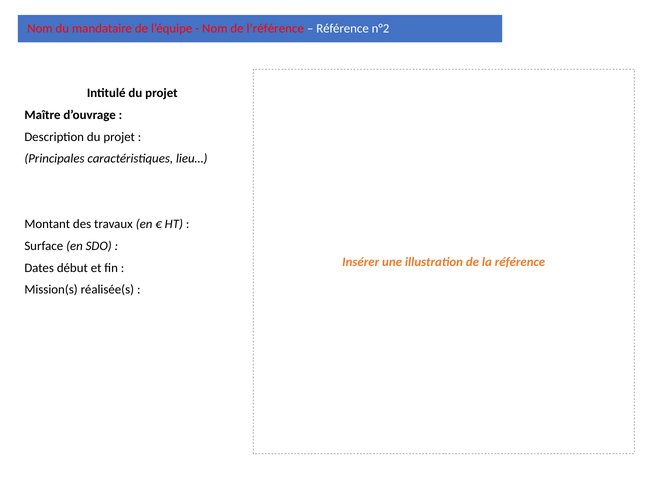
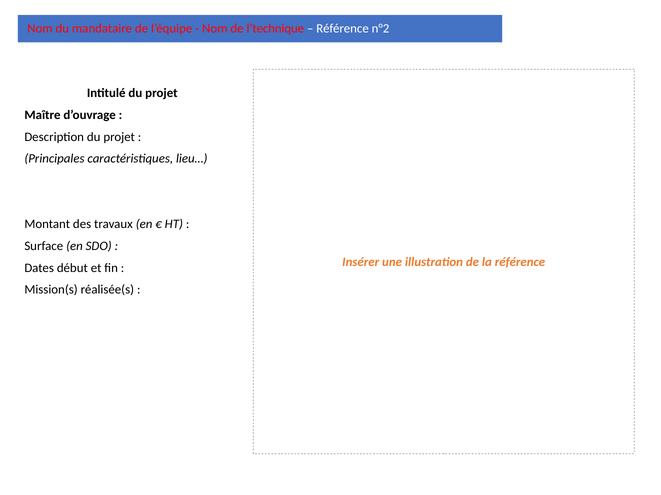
l’référence: l’référence -> l’technique
